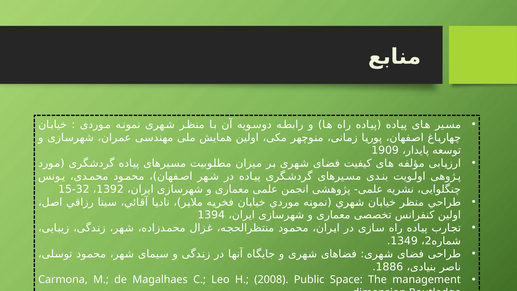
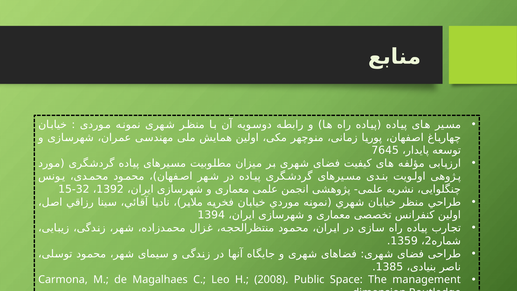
1909: 1909 -> 7645
1349: 1349 -> 1359
1886: 1886 -> 1385
